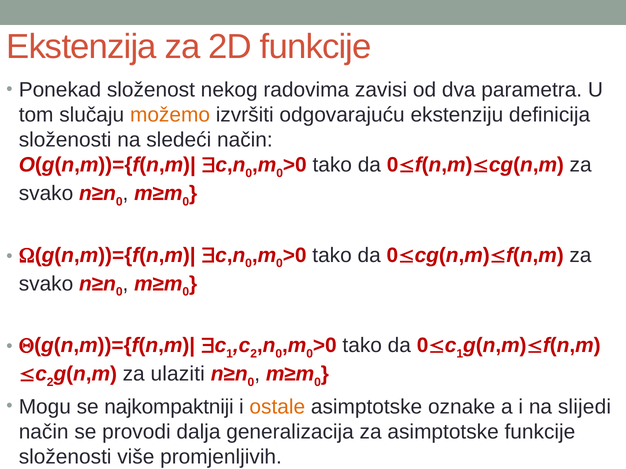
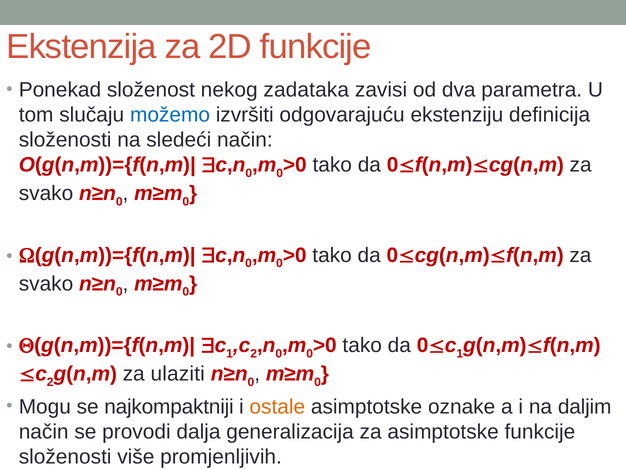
radovima: radovima -> zadataka
možemo colour: orange -> blue
slijedi: slijedi -> daljim
